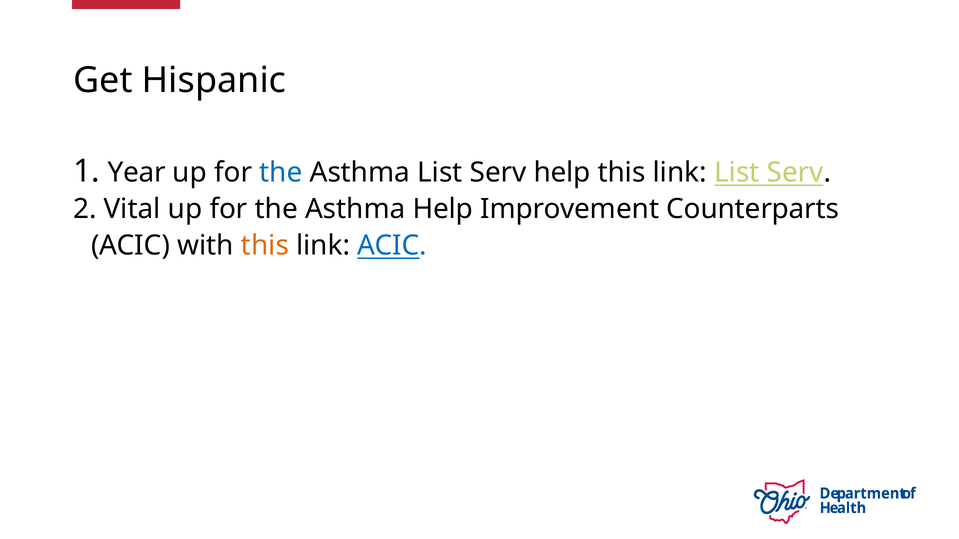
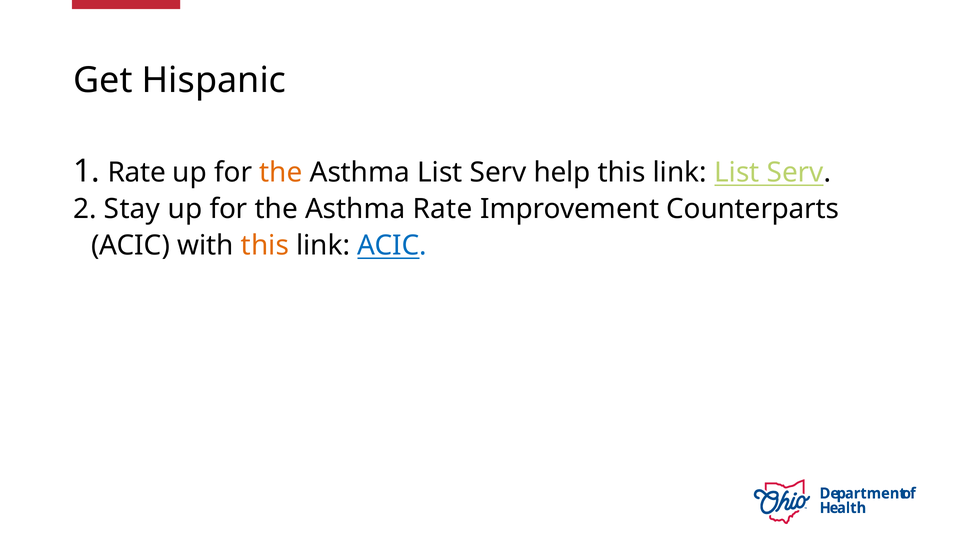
Year at (137, 173): Year -> Rate
the at (281, 173) colour: blue -> orange
Vital: Vital -> Stay
Asthma Help: Help -> Rate
